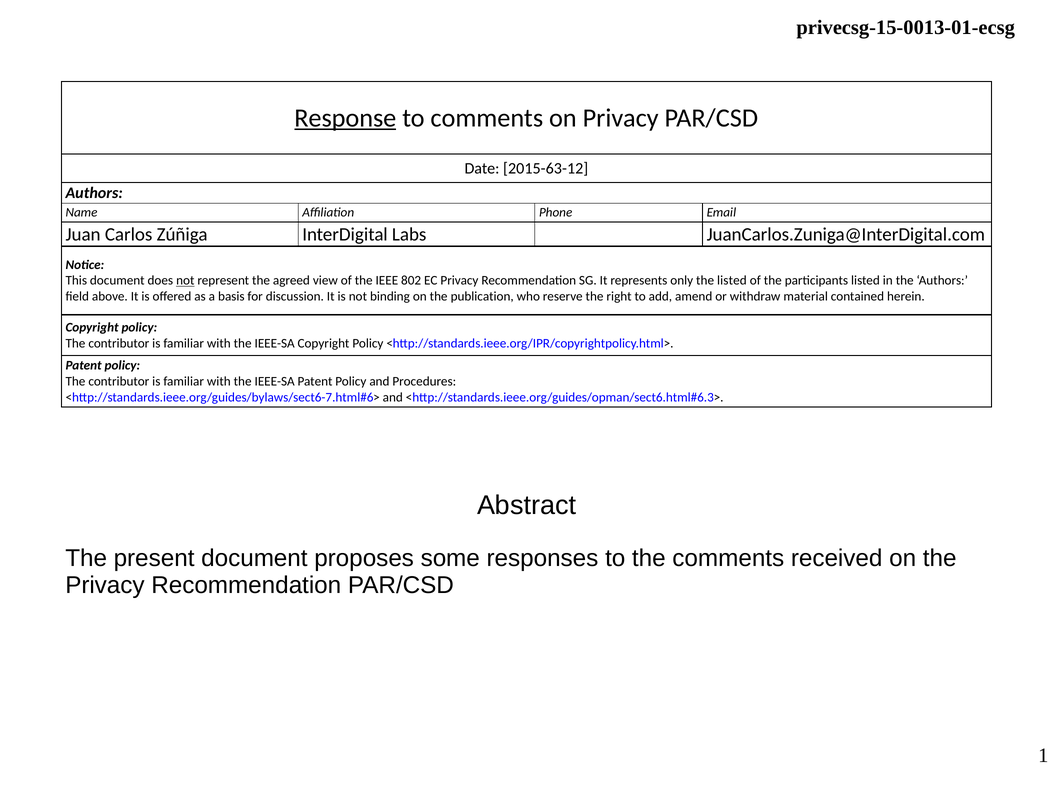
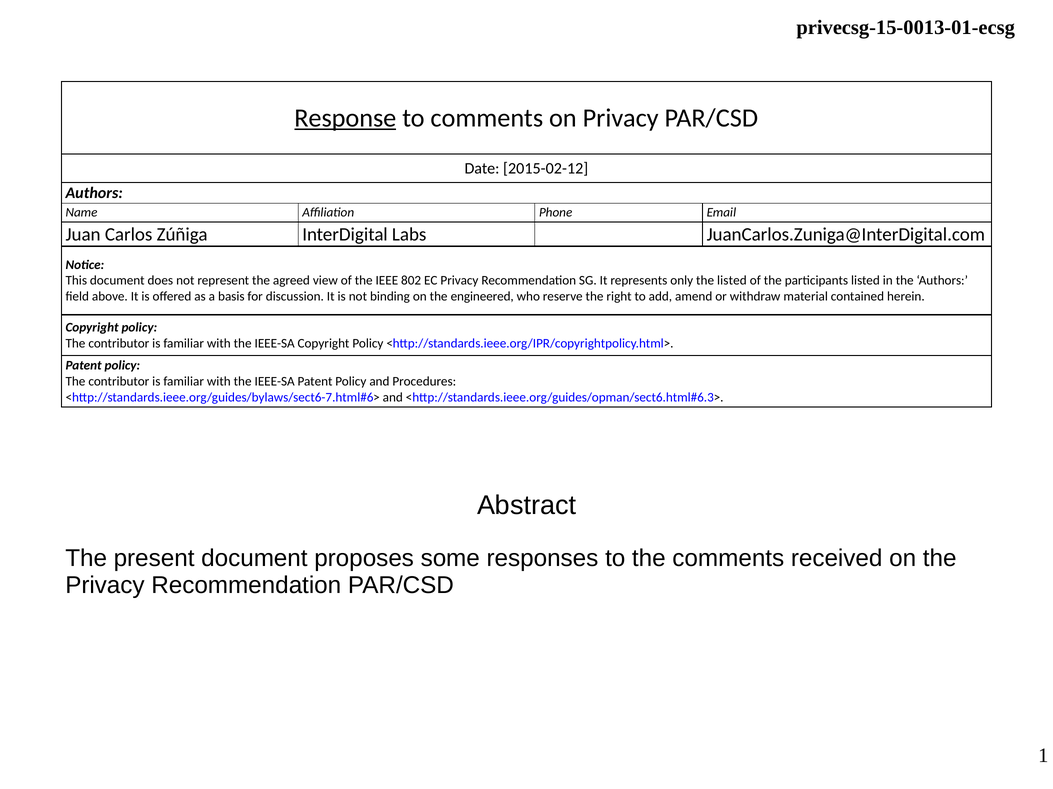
2015-63-12: 2015-63-12 -> 2015-02-12
not at (185, 281) underline: present -> none
publication: publication -> engineered
